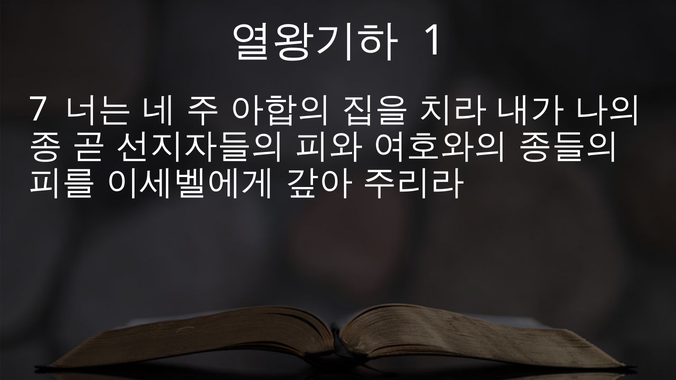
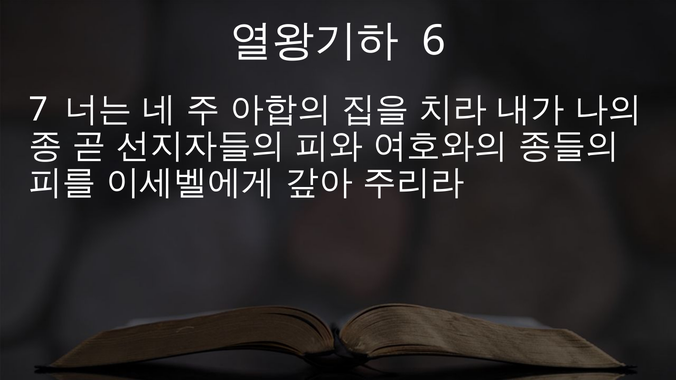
1: 1 -> 6
